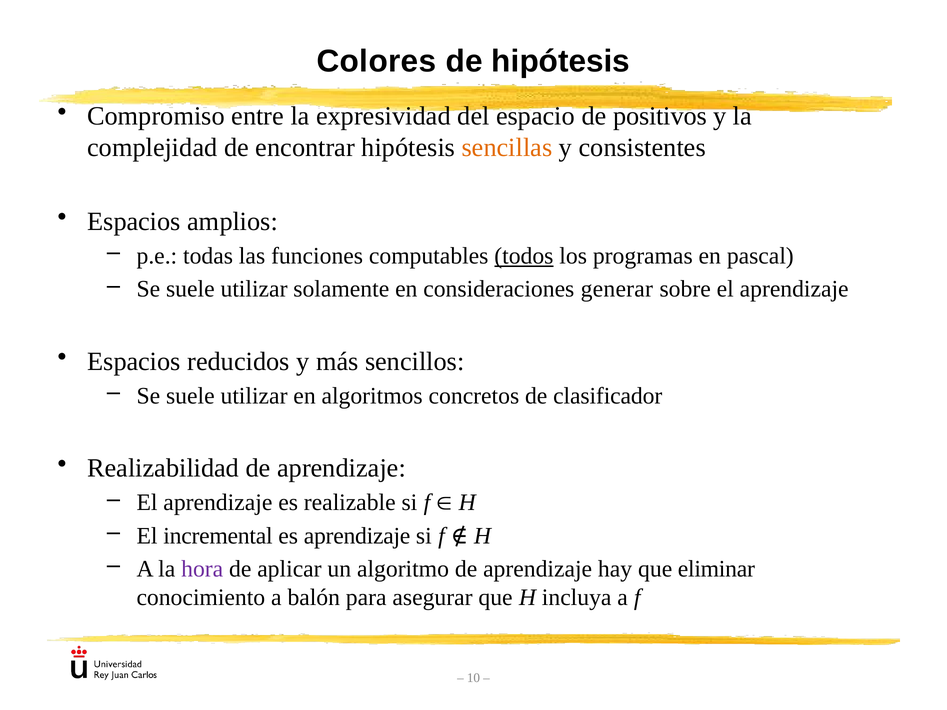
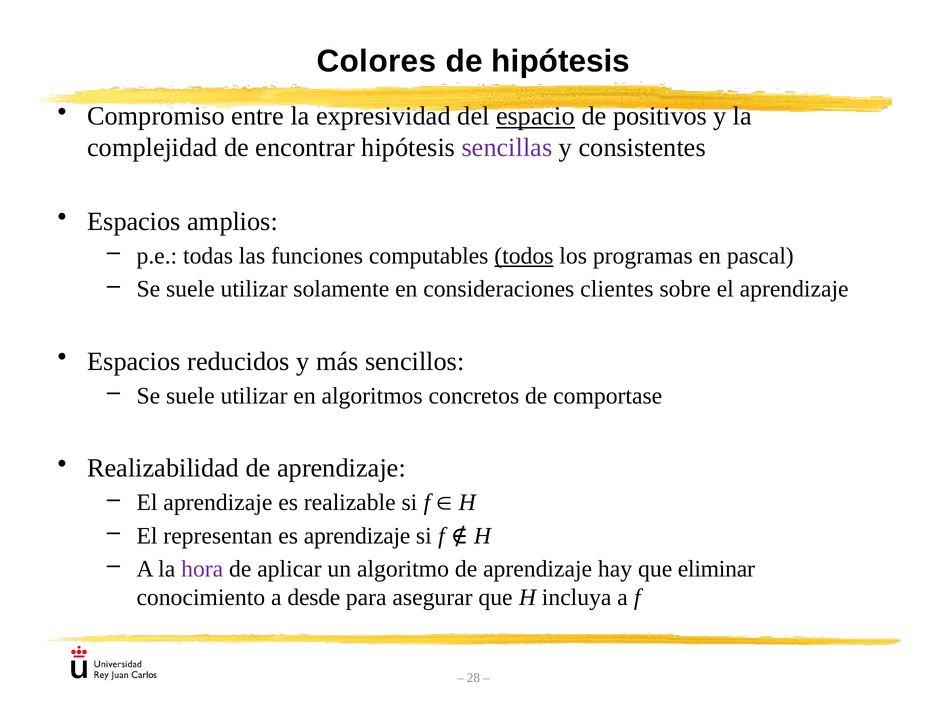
espacio underline: none -> present
sencillas colour: orange -> purple
generar: generar -> clientes
clasificador: clasificador -> comportase
incremental: incremental -> representan
balón: balón -> desde
10: 10 -> 28
